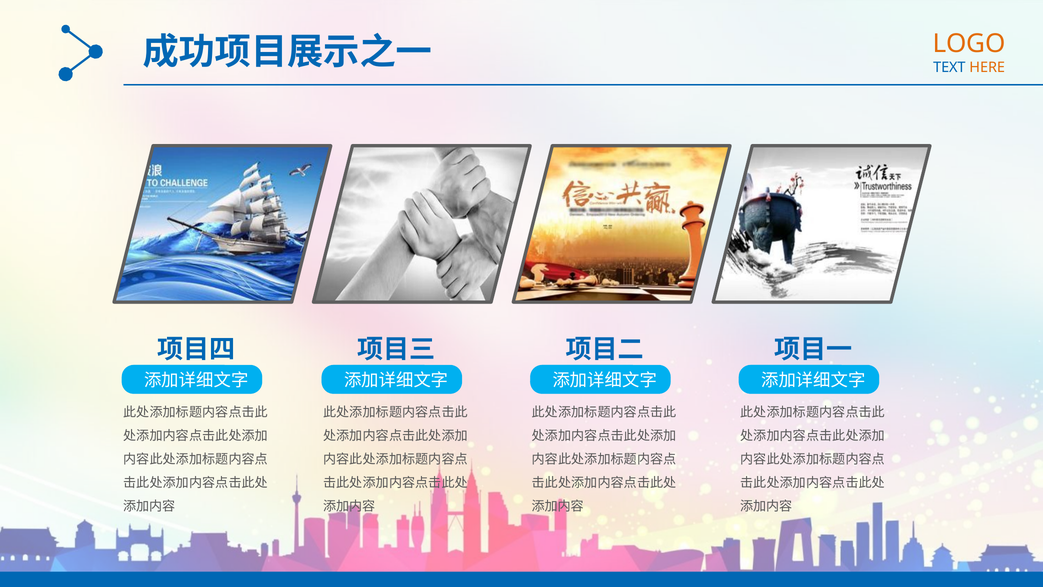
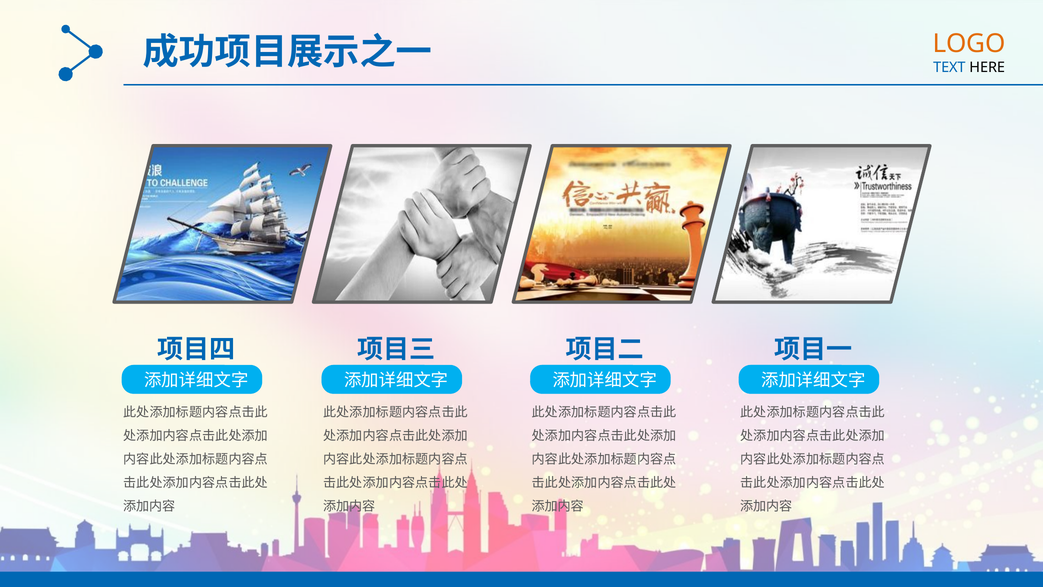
HERE colour: orange -> black
